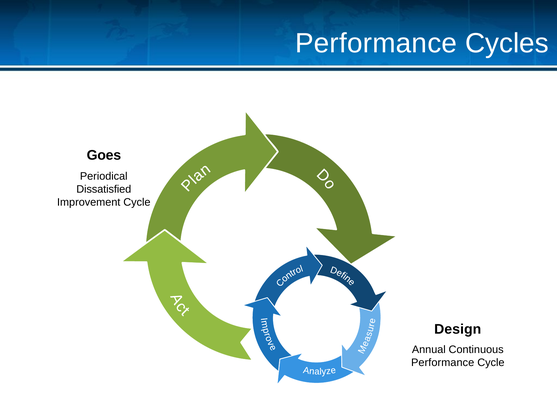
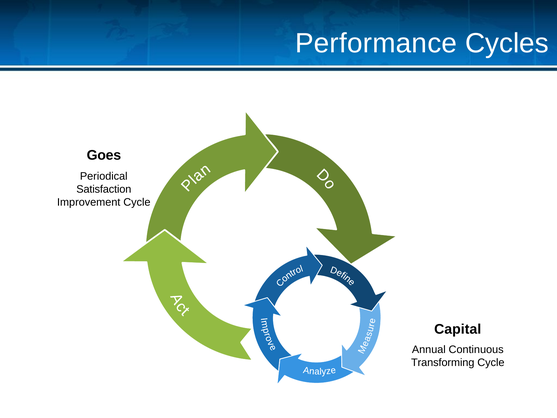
Dissatisfied: Dissatisfied -> Satisfaction
Design: Design -> Capital
Performance at (443, 362): Performance -> Transforming
